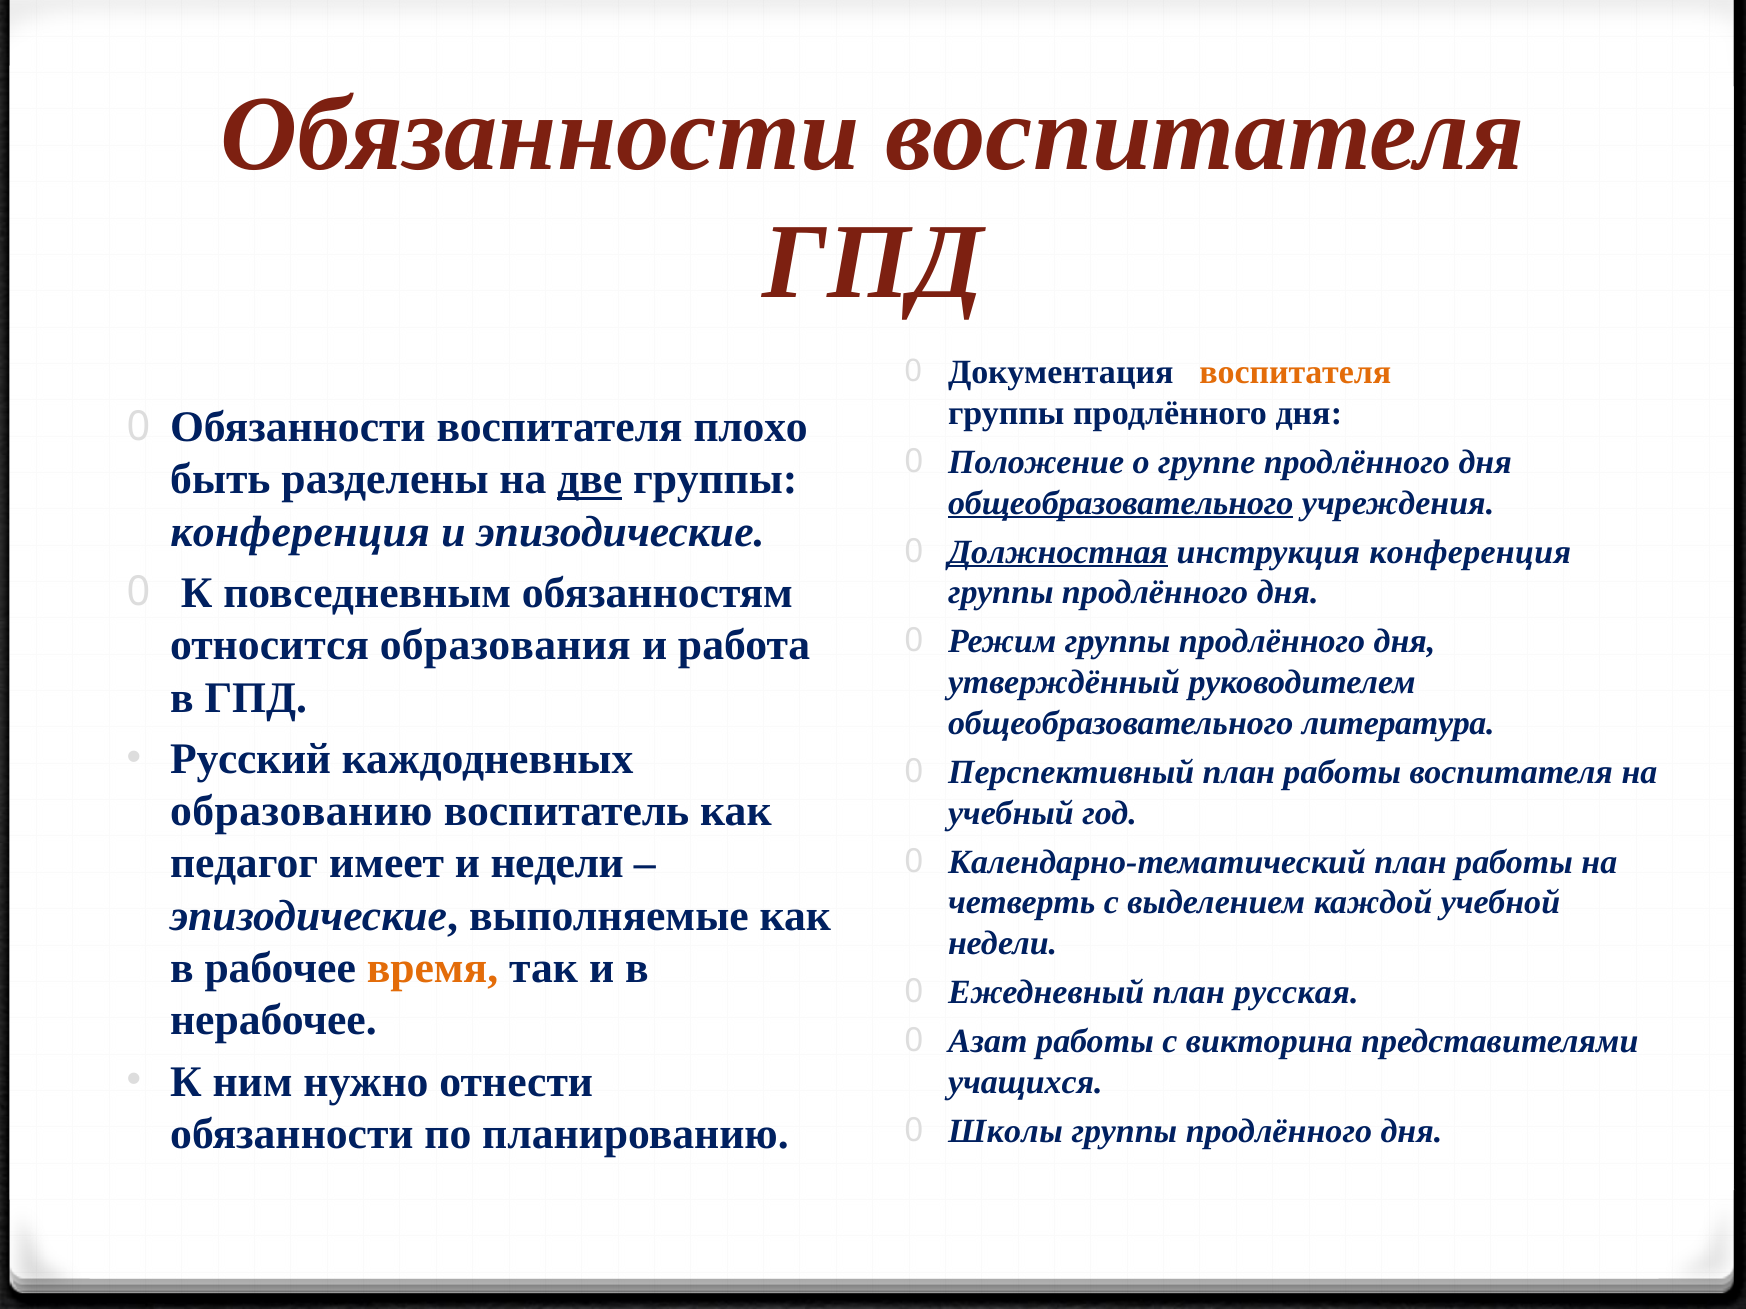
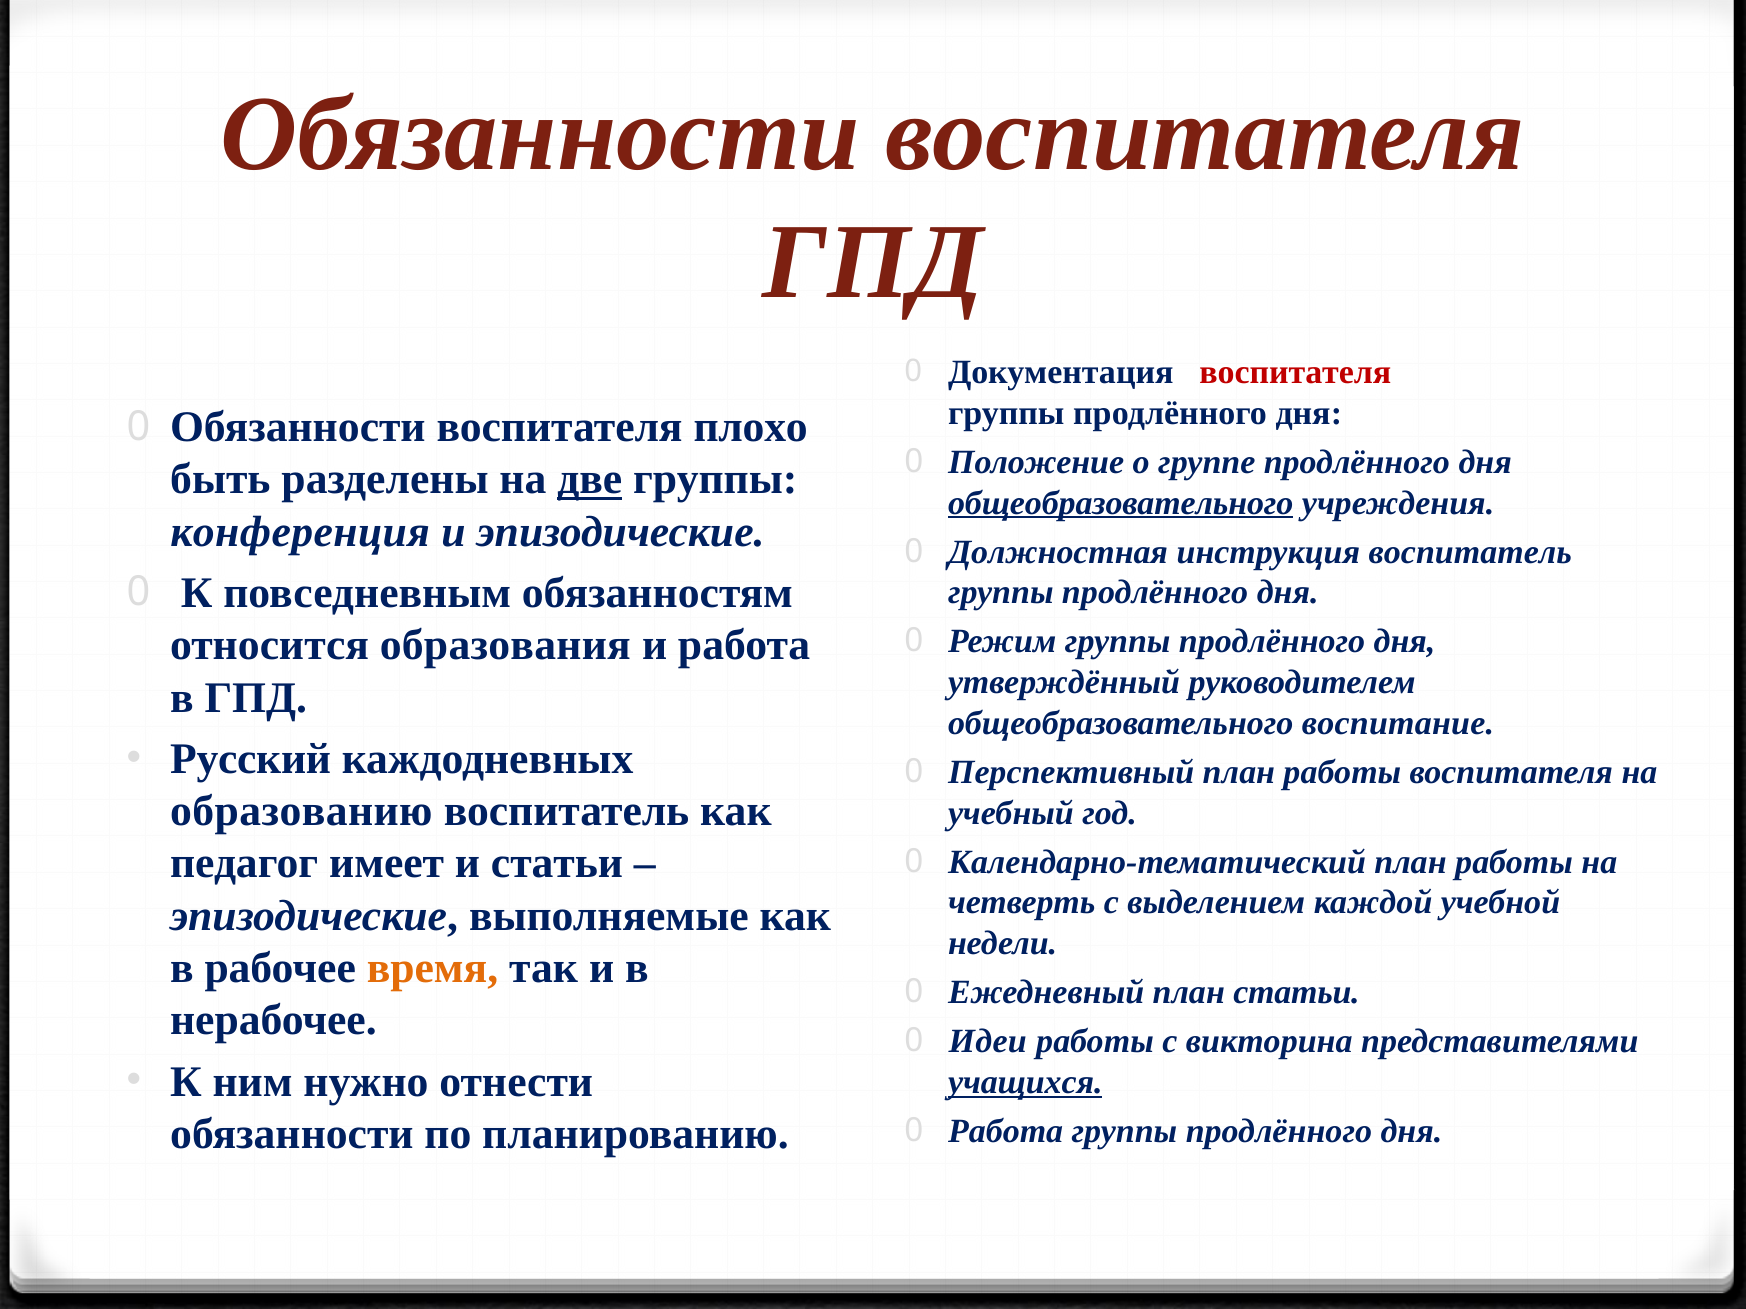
воспитателя at (1295, 373) colour: orange -> red
Должностная underline: present -> none
инструкция конференция: конференция -> воспитатель
литература: литература -> воспитание
и недели: недели -> статьи
план русская: русская -> статьи
Азат: Азат -> Идеи
учащихся underline: none -> present
Школы at (1005, 1131): Школы -> Работа
